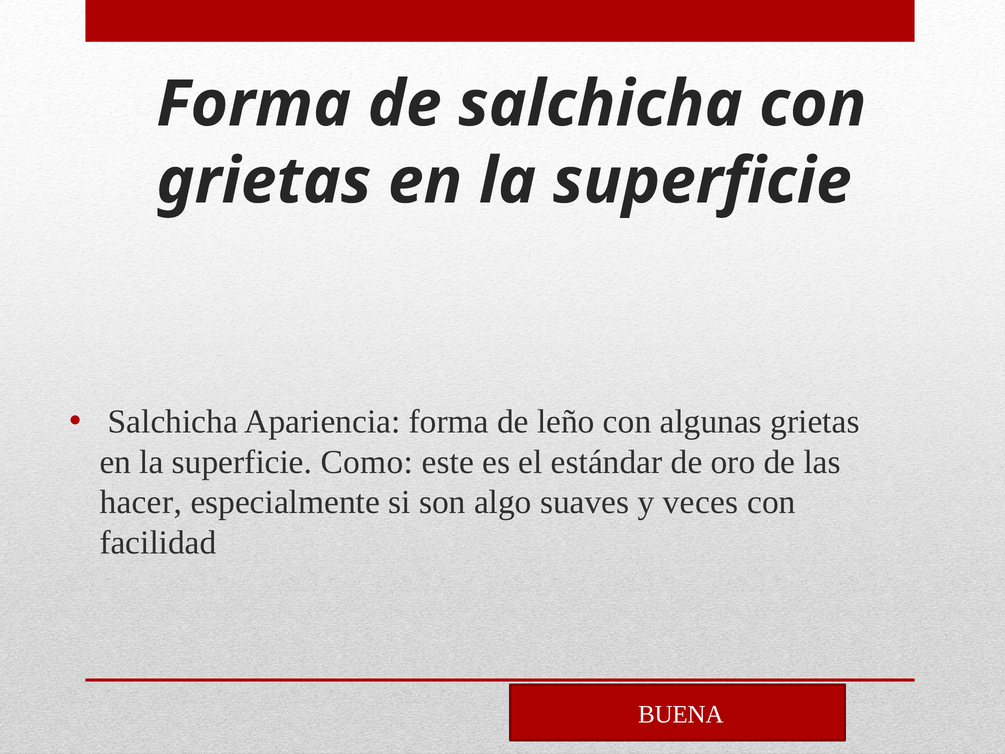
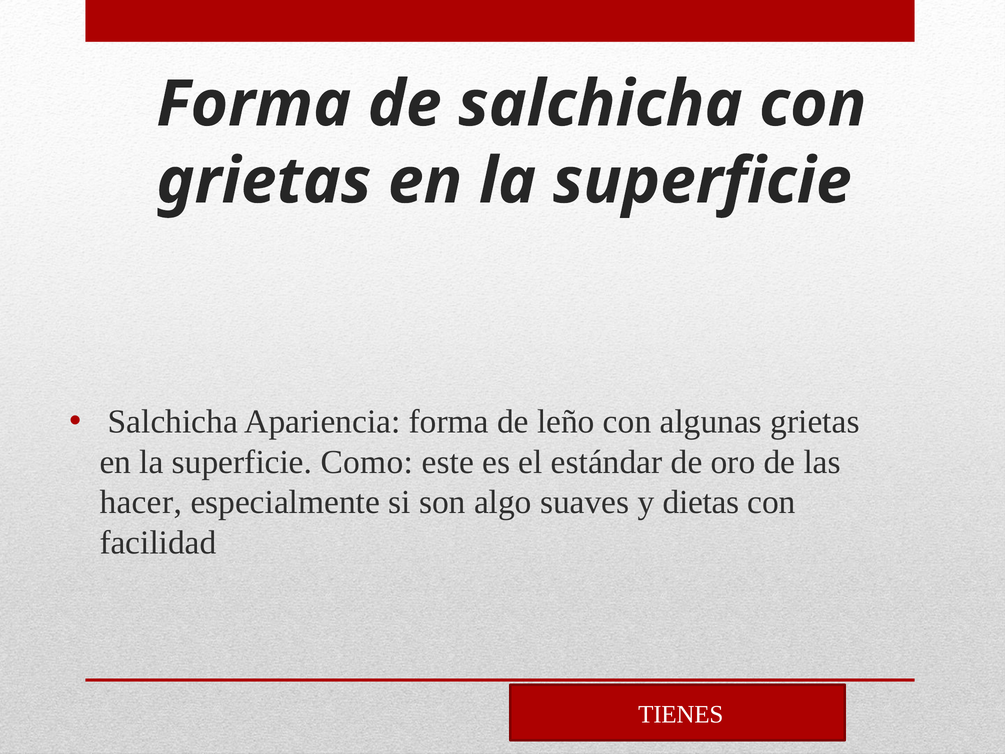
veces: veces -> dietas
BUENA: BUENA -> TIENES
